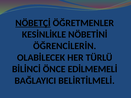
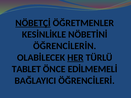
HER underline: none -> present
BİLİNCİ: BİLİNCİ -> TABLET
BELİRTİLMELİ: BELİRTİLMELİ -> ÖĞRENCİLERİ
